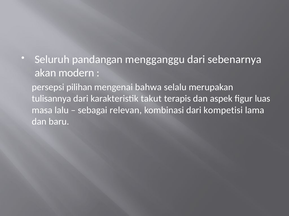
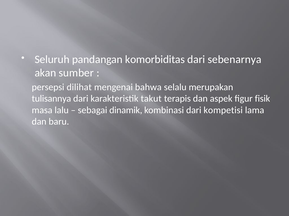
mengganggu: mengganggu -> komorbiditas
modern: modern -> sumber
pilihan: pilihan -> dilihat
luas: luas -> fisik
relevan: relevan -> dinamik
